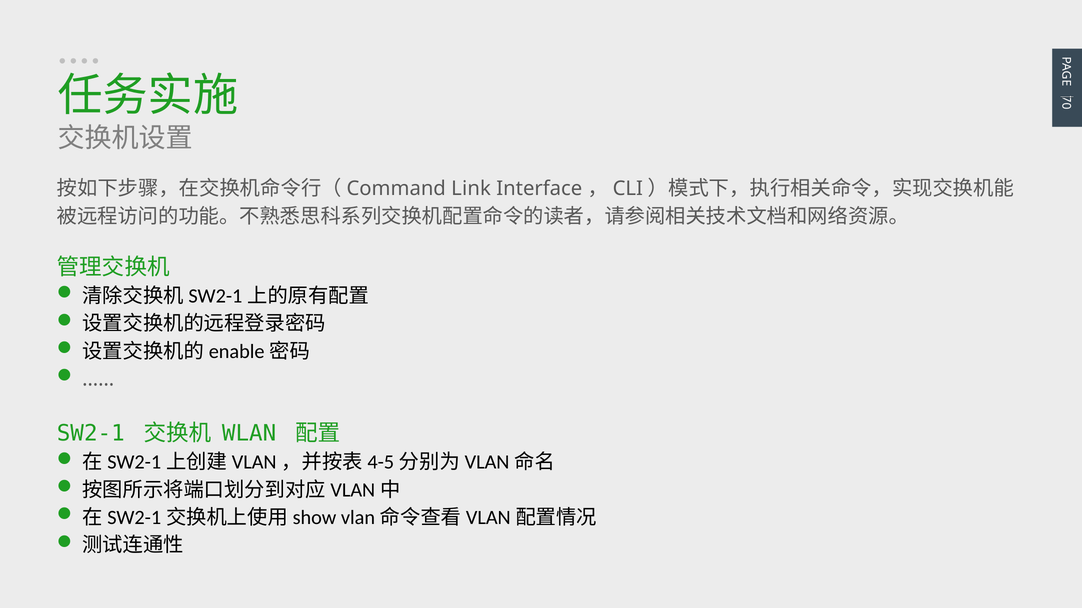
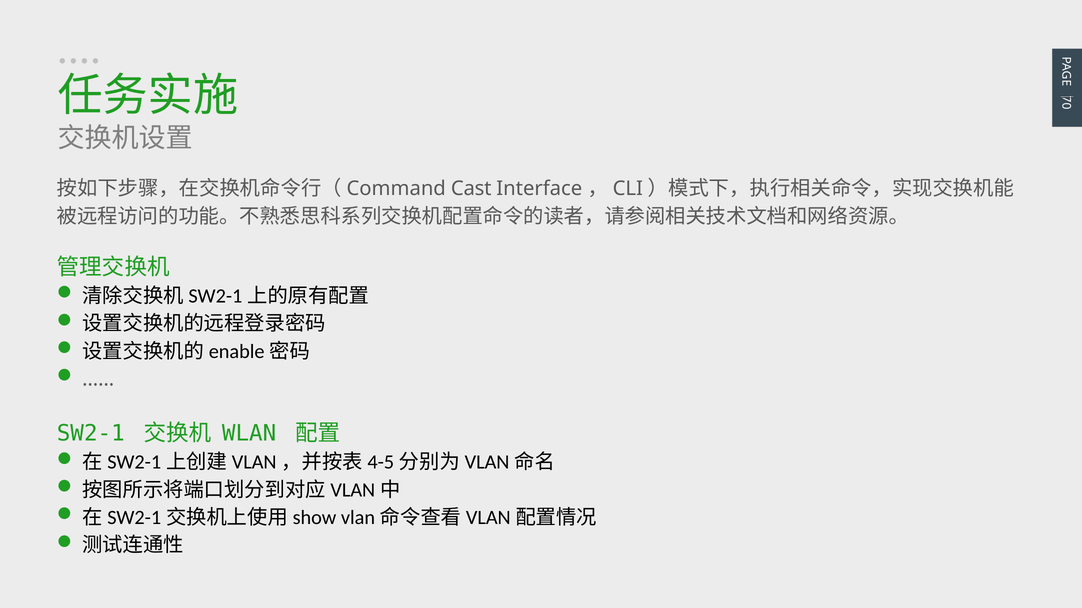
Link: Link -> Cast
